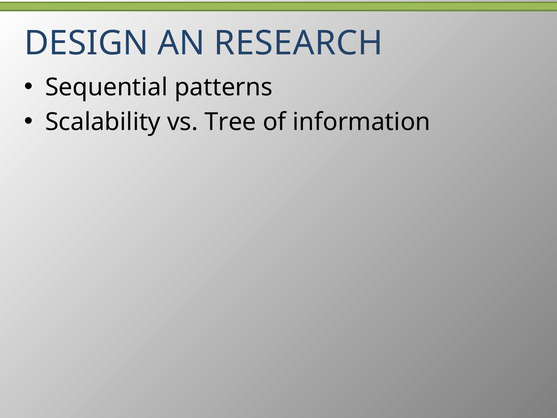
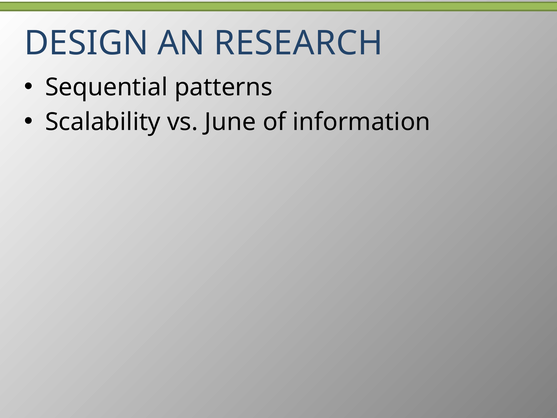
Tree: Tree -> June
